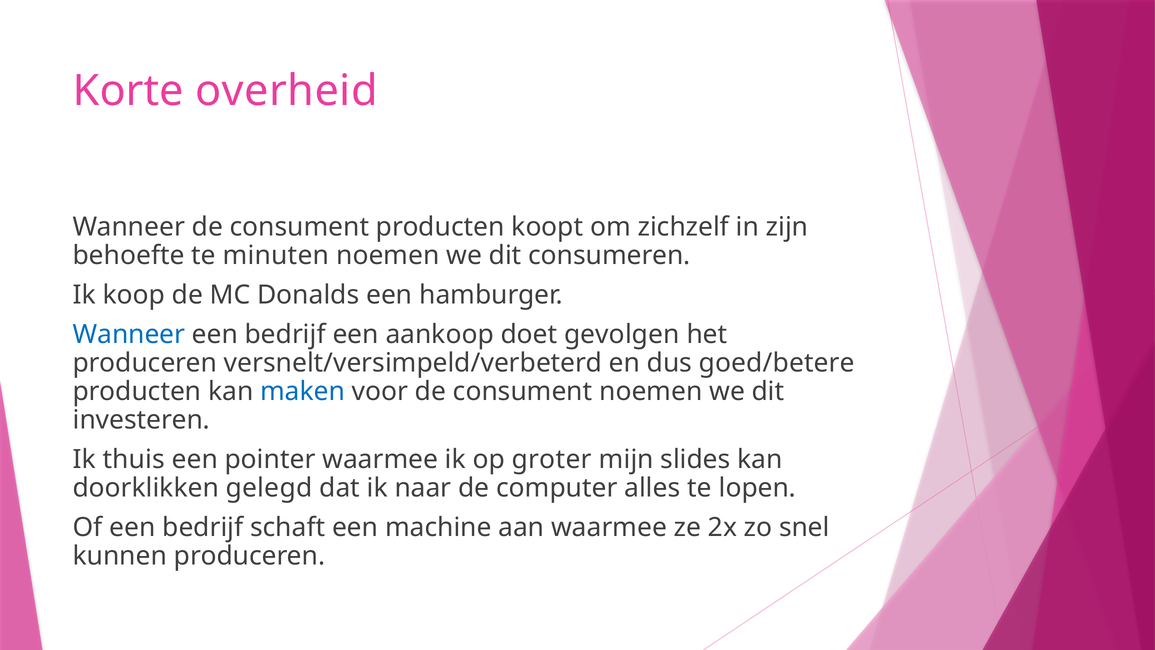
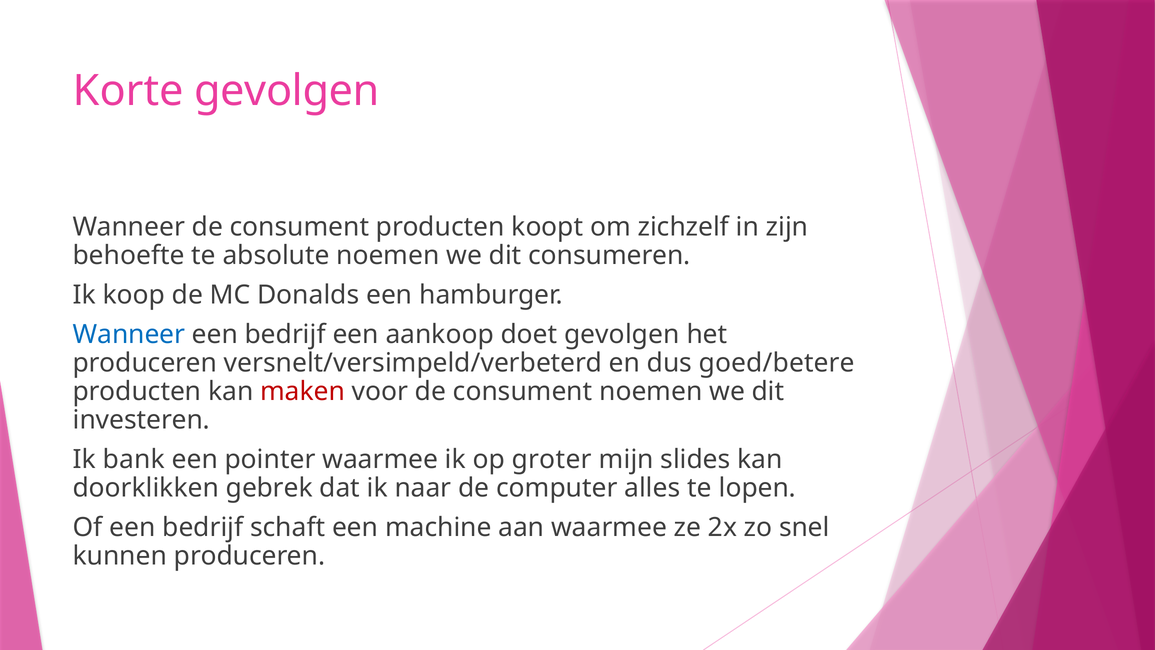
Korte overheid: overheid -> gevolgen
minuten: minuten -> absolute
maken colour: blue -> red
thuis: thuis -> bank
gelegd: gelegd -> gebrek
